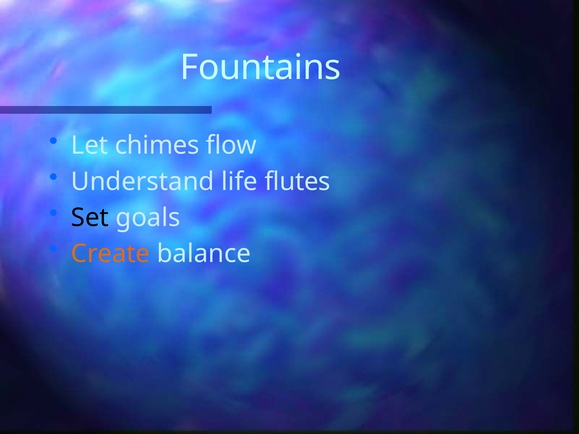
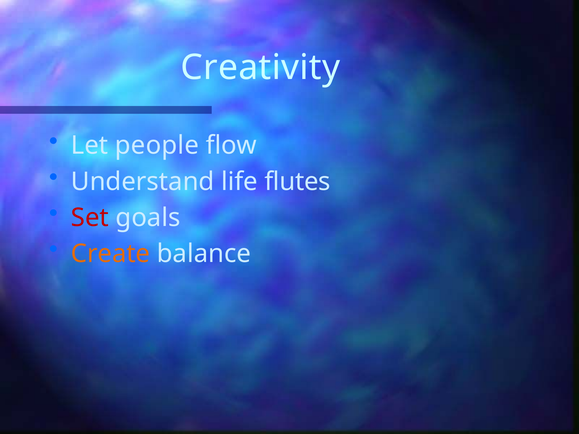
Fountains: Fountains -> Creativity
chimes: chimes -> people
Set colour: black -> red
